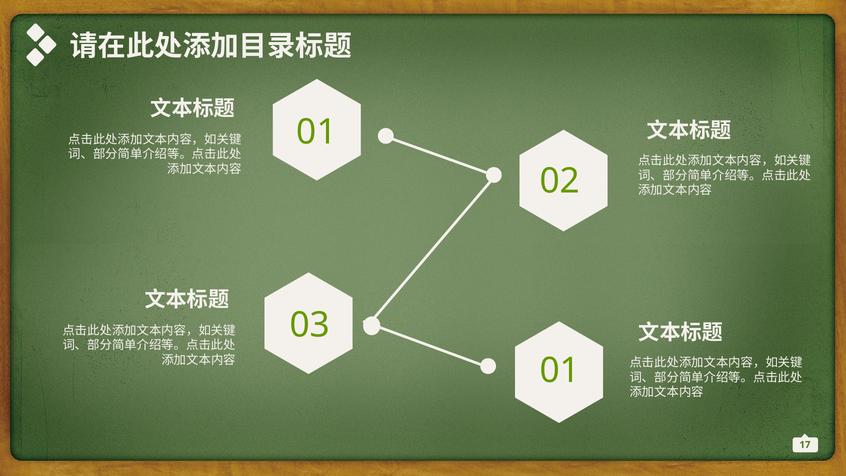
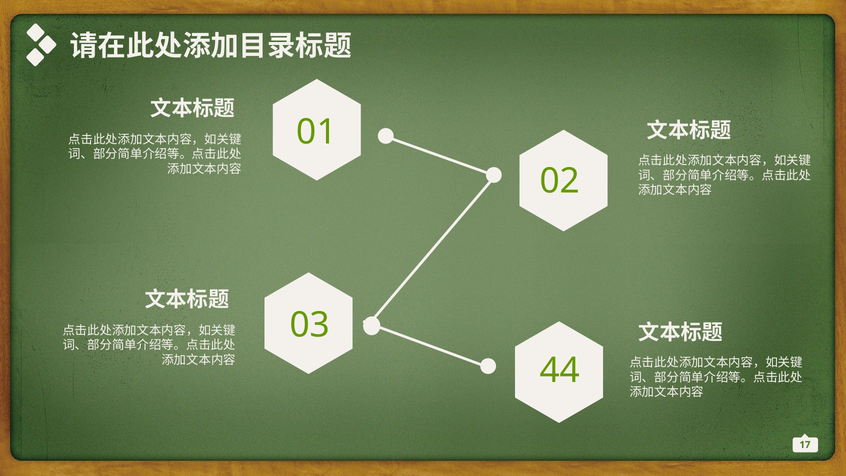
01 at (560, 371): 01 -> 44
